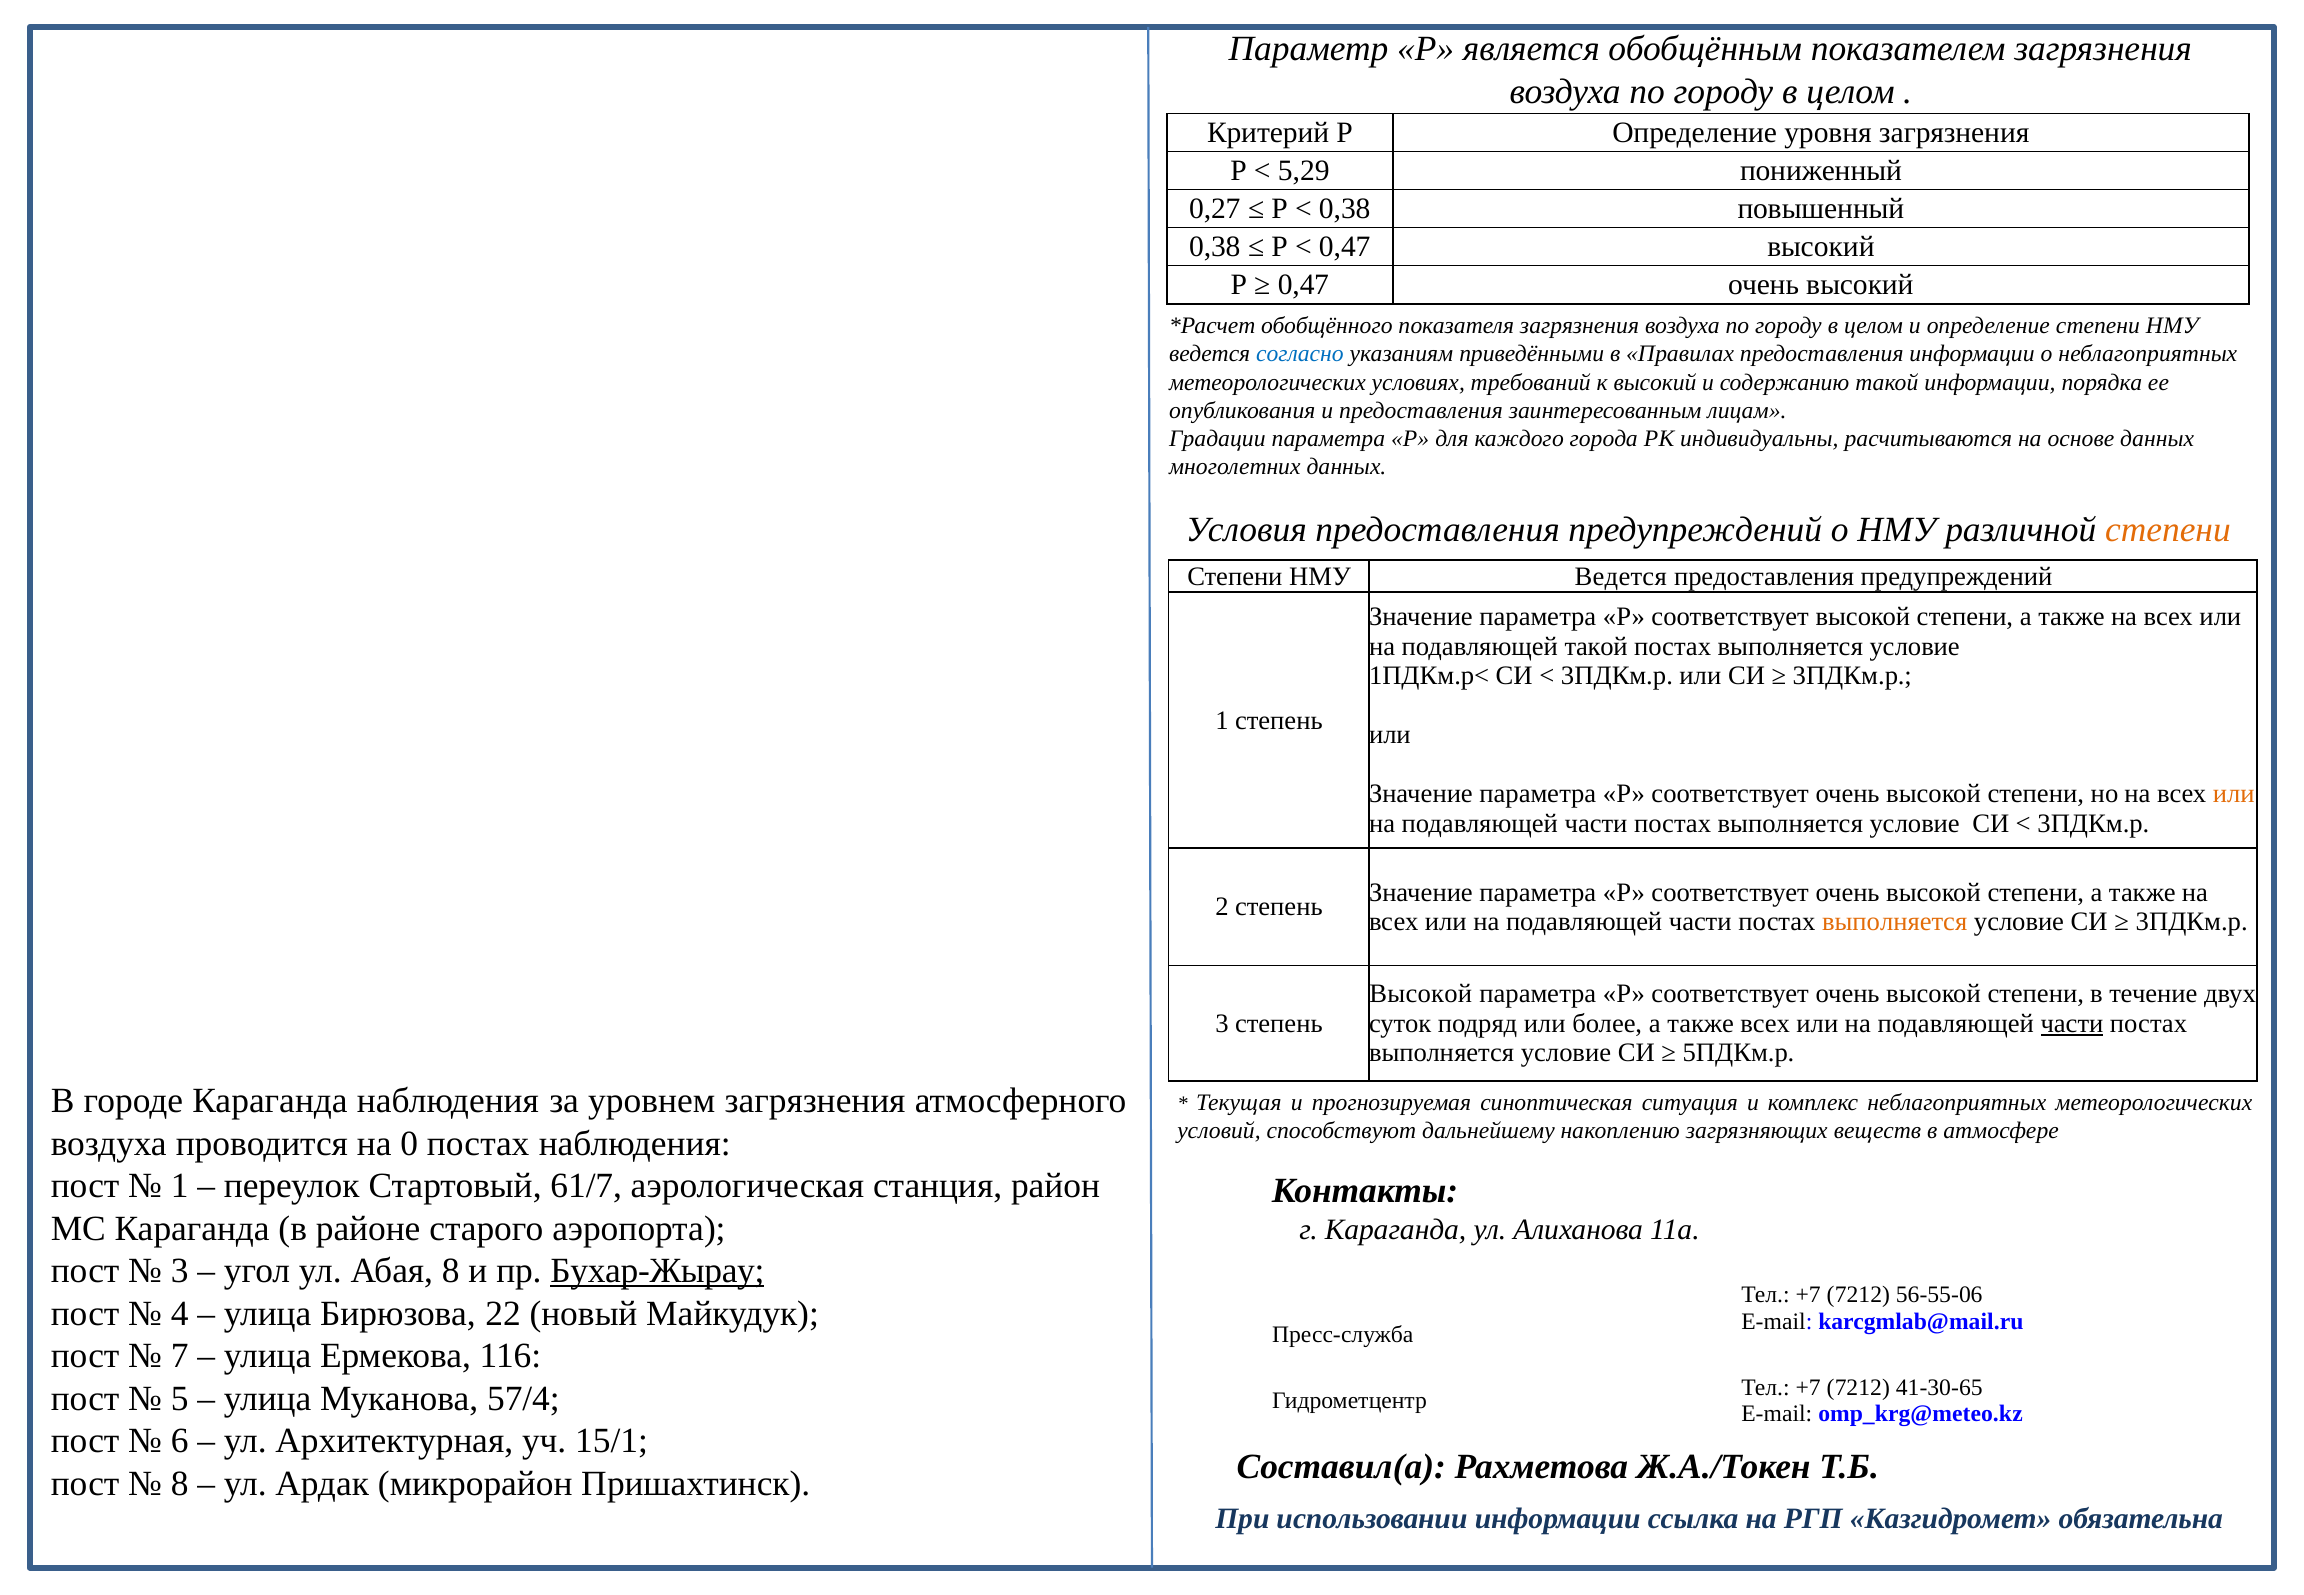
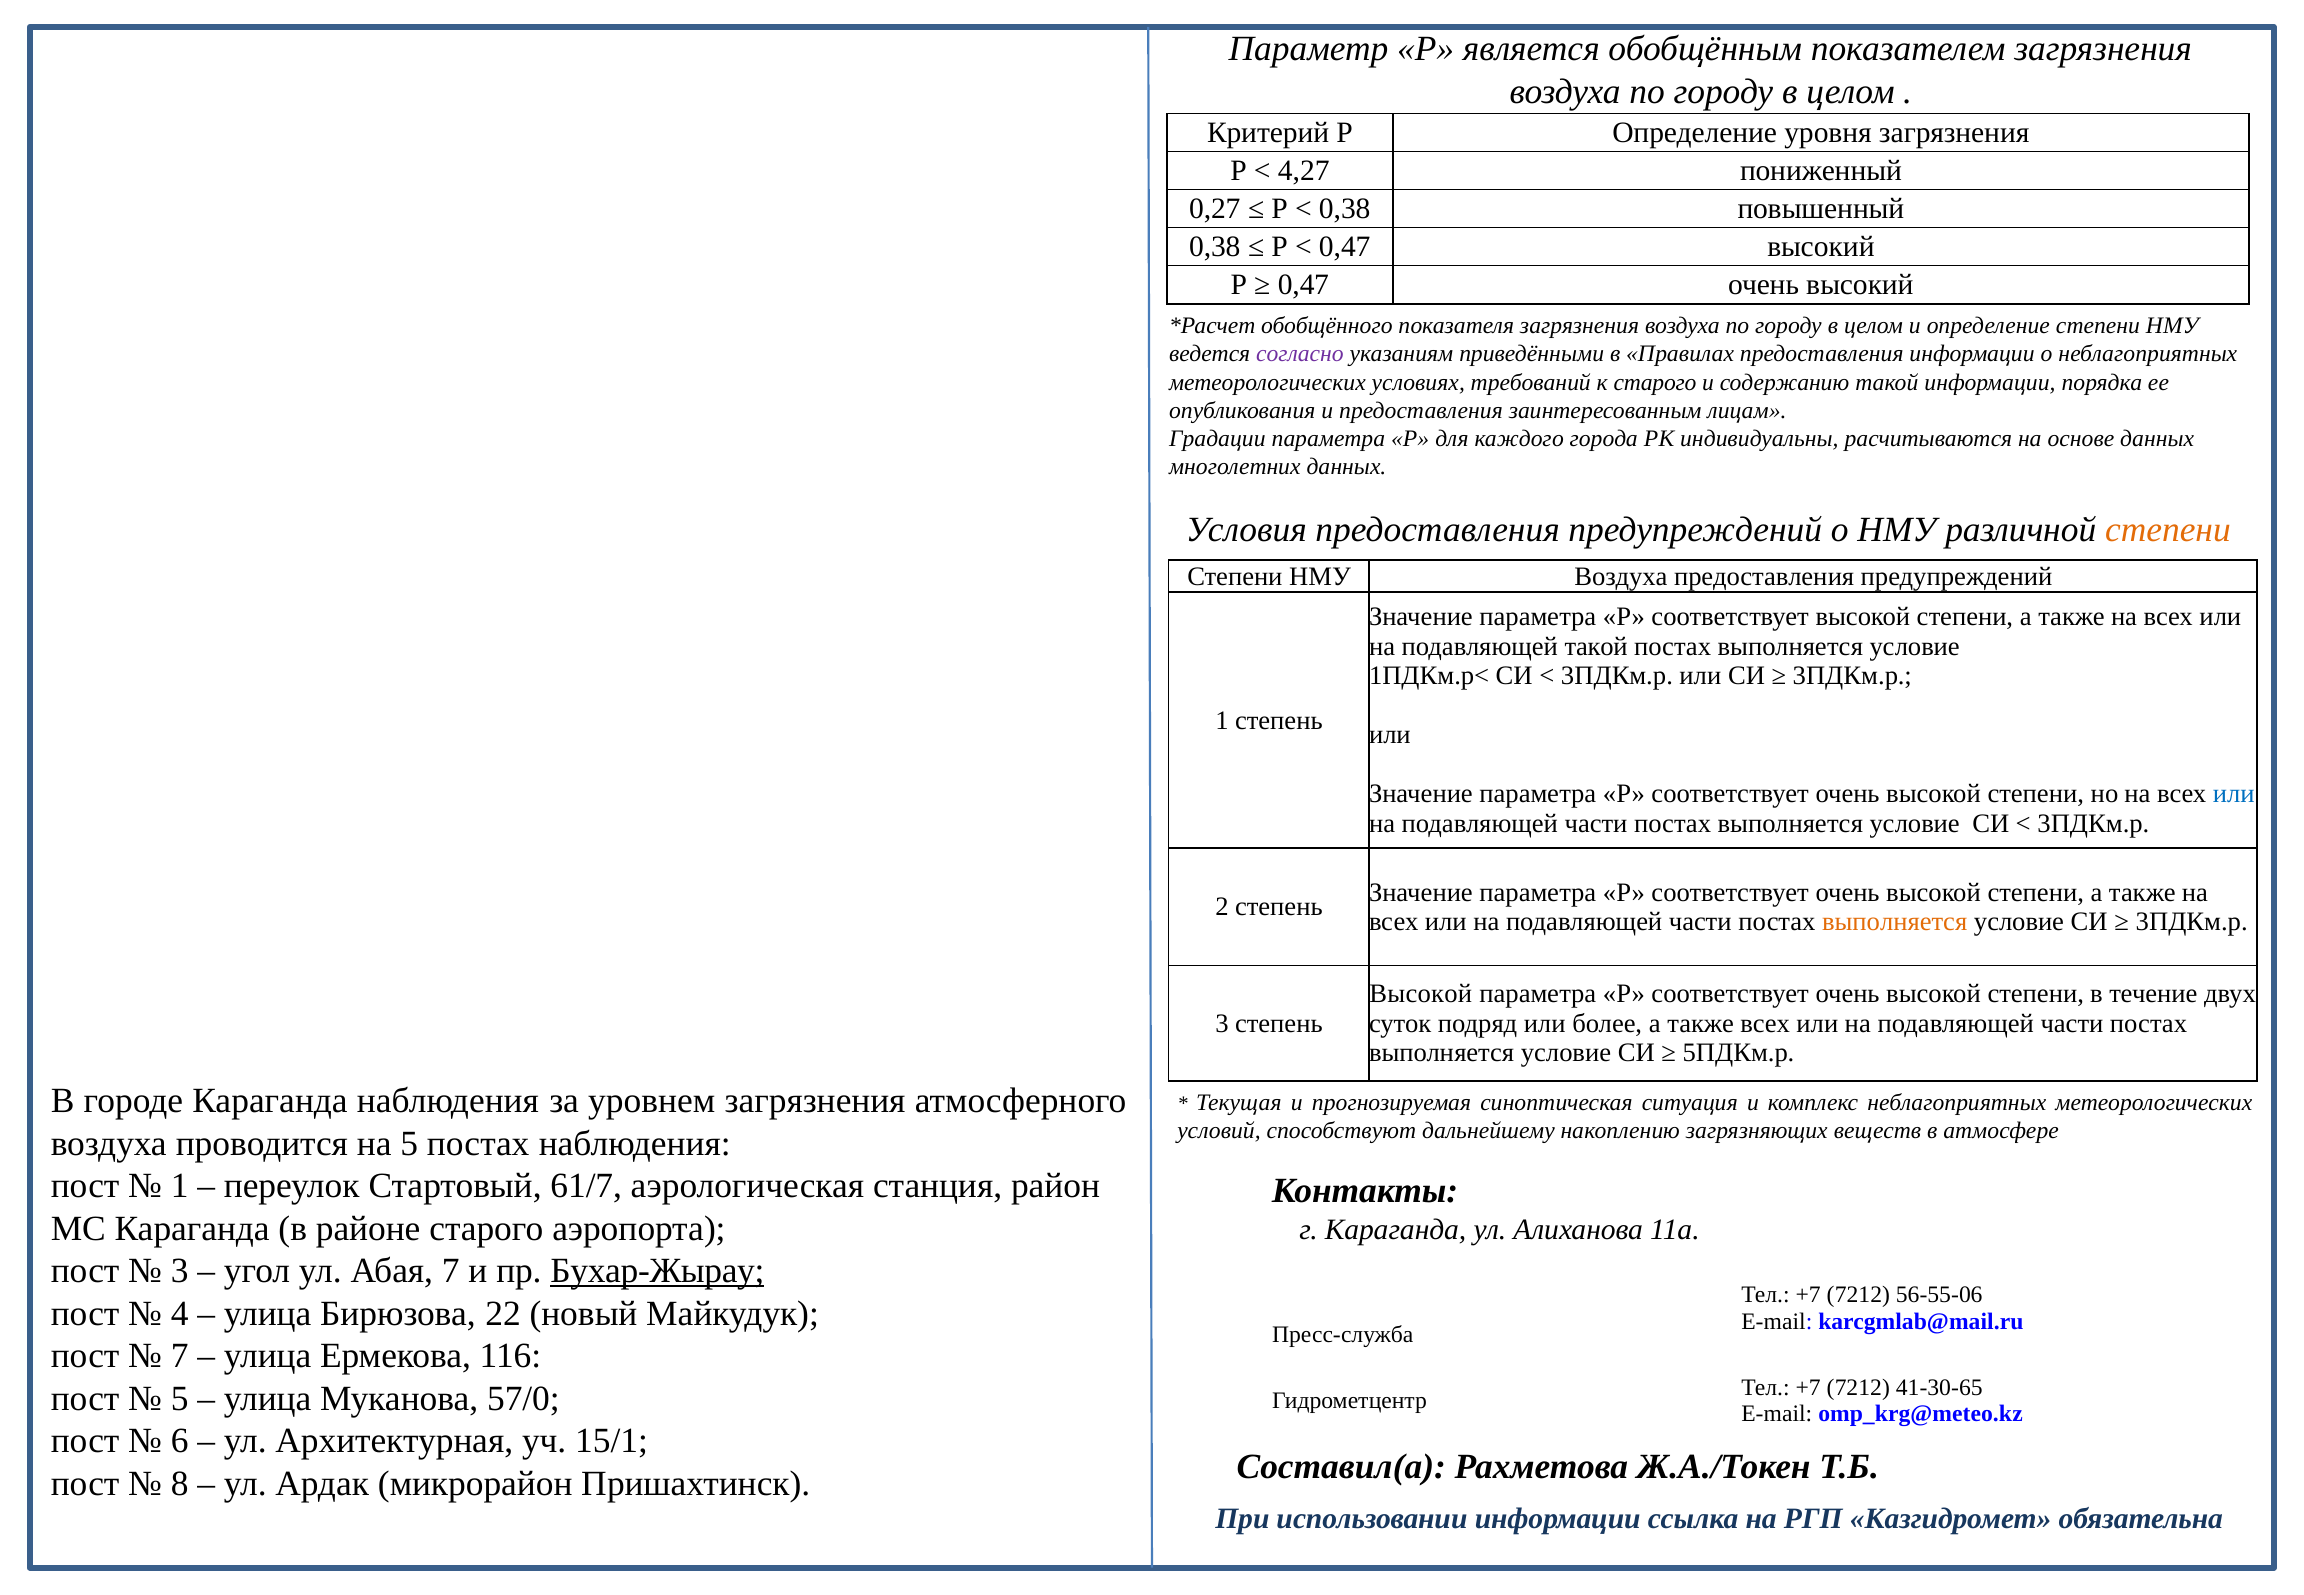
5,29: 5,29 -> 4,27
согласно colour: blue -> purple
к высокий: высокий -> старого
Ведется at (1621, 576): Ведется -> Воздуха
или at (2234, 794) colour: orange -> blue
части at (2072, 1024) underline: present -> none
на 0: 0 -> 5
Абая 8: 8 -> 7
57/4: 57/4 -> 57/0
